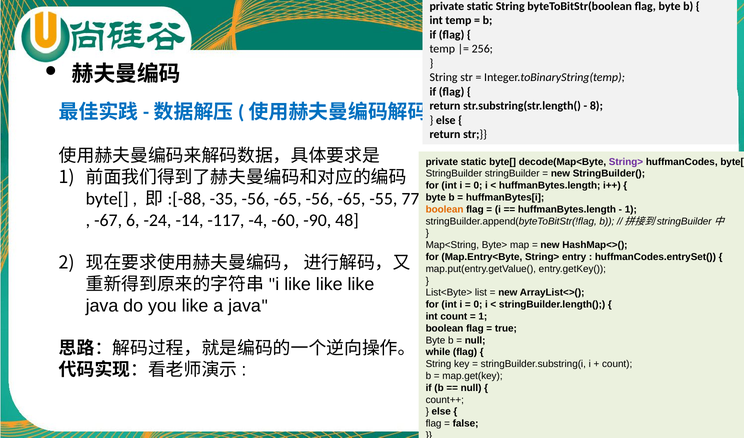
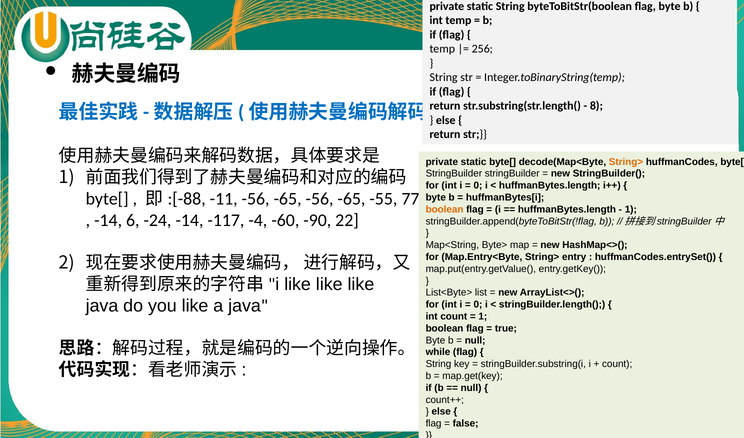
String> at (626, 162) colour: purple -> orange
-35: -35 -> -11
-67 at (108, 220): -67 -> -14
48: 48 -> 22
